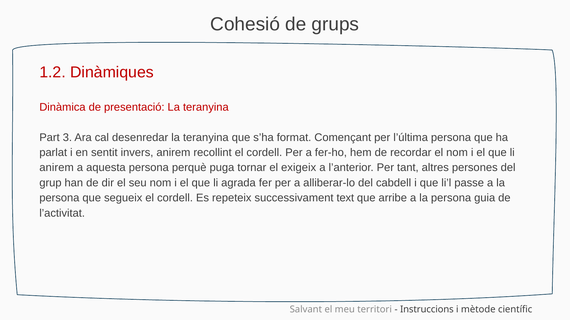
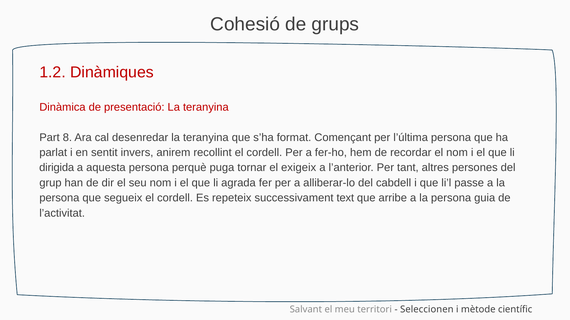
3: 3 -> 8
anirem at (57, 168): anirem -> dirigida
Instruccions: Instruccions -> Seleccionen
